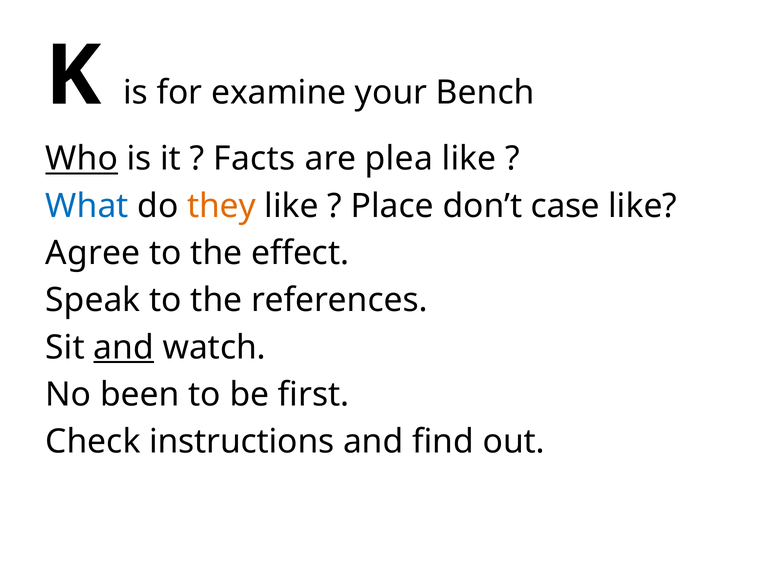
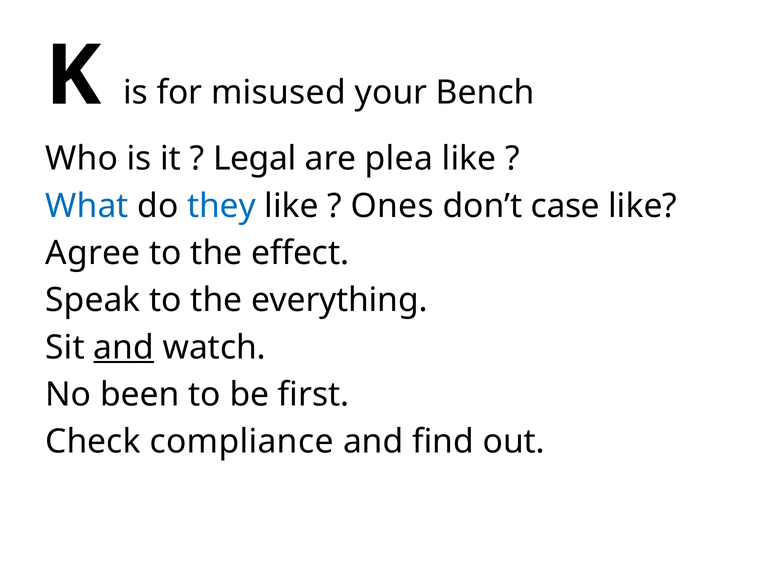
examine: examine -> misused
Who underline: present -> none
Facts: Facts -> Legal
they colour: orange -> blue
Place: Place -> Ones
references: references -> everything
instructions: instructions -> compliance
